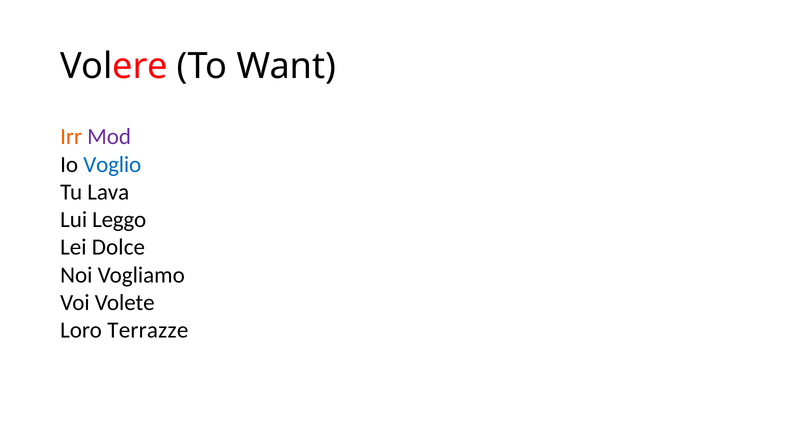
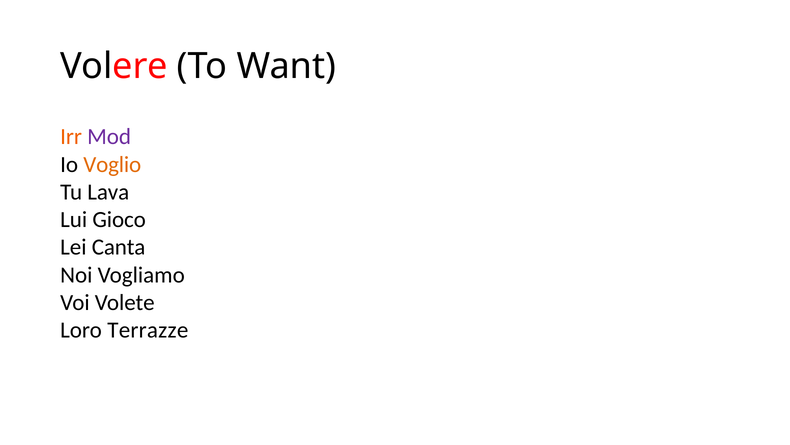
Voglio colour: blue -> orange
Leggo: Leggo -> Gioco
Dolce: Dolce -> Canta
